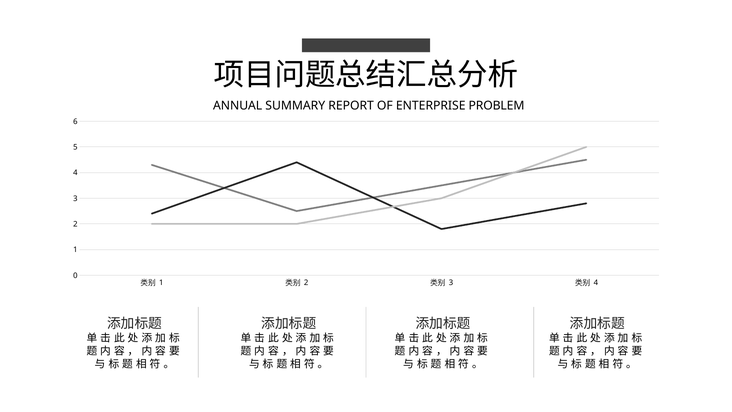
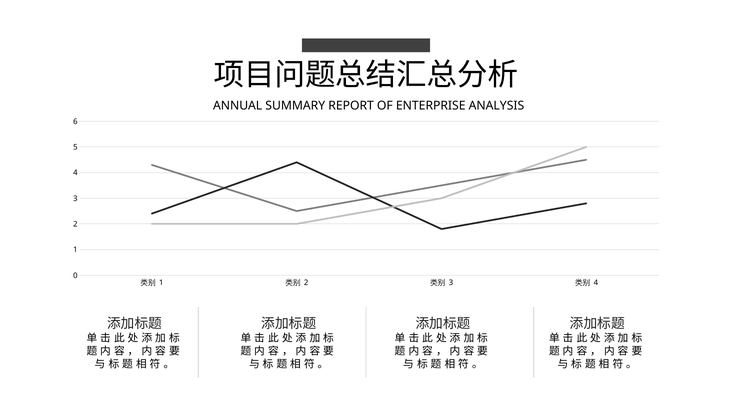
PROBLEM: PROBLEM -> ANALYSIS
